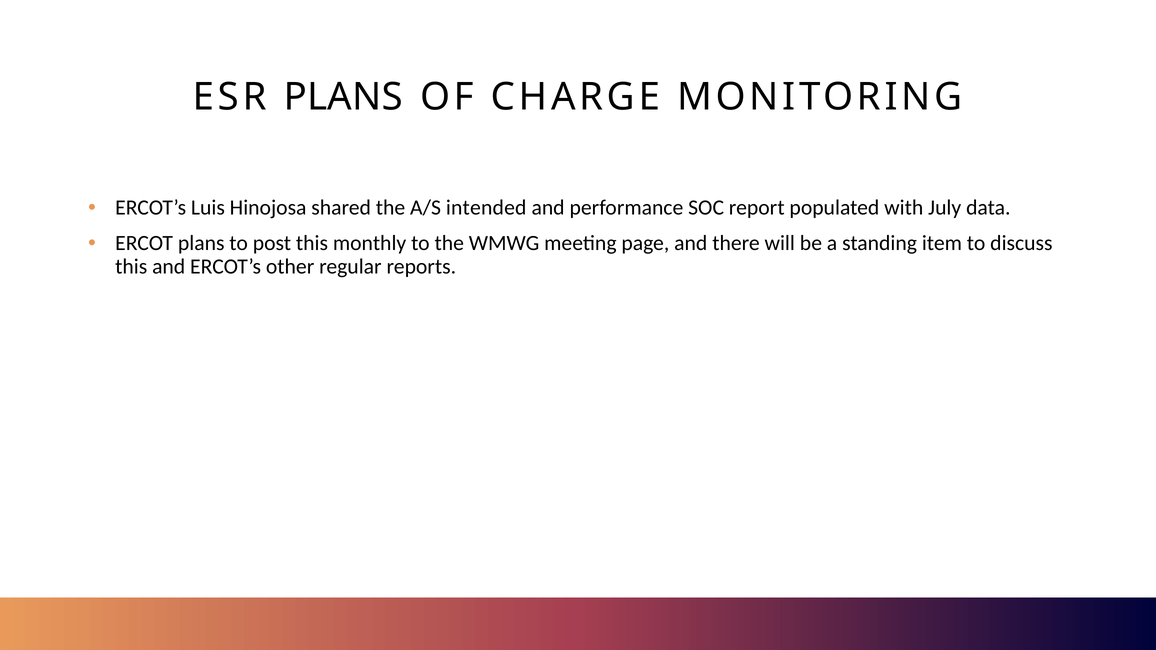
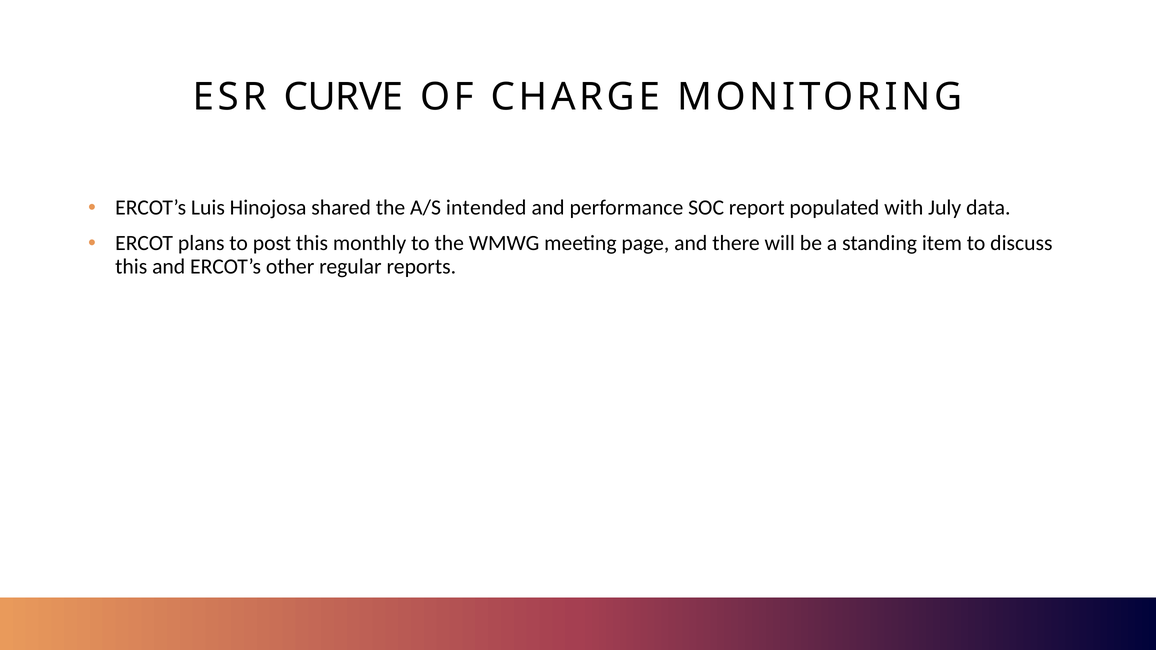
ESR PLANS: PLANS -> CURVE
